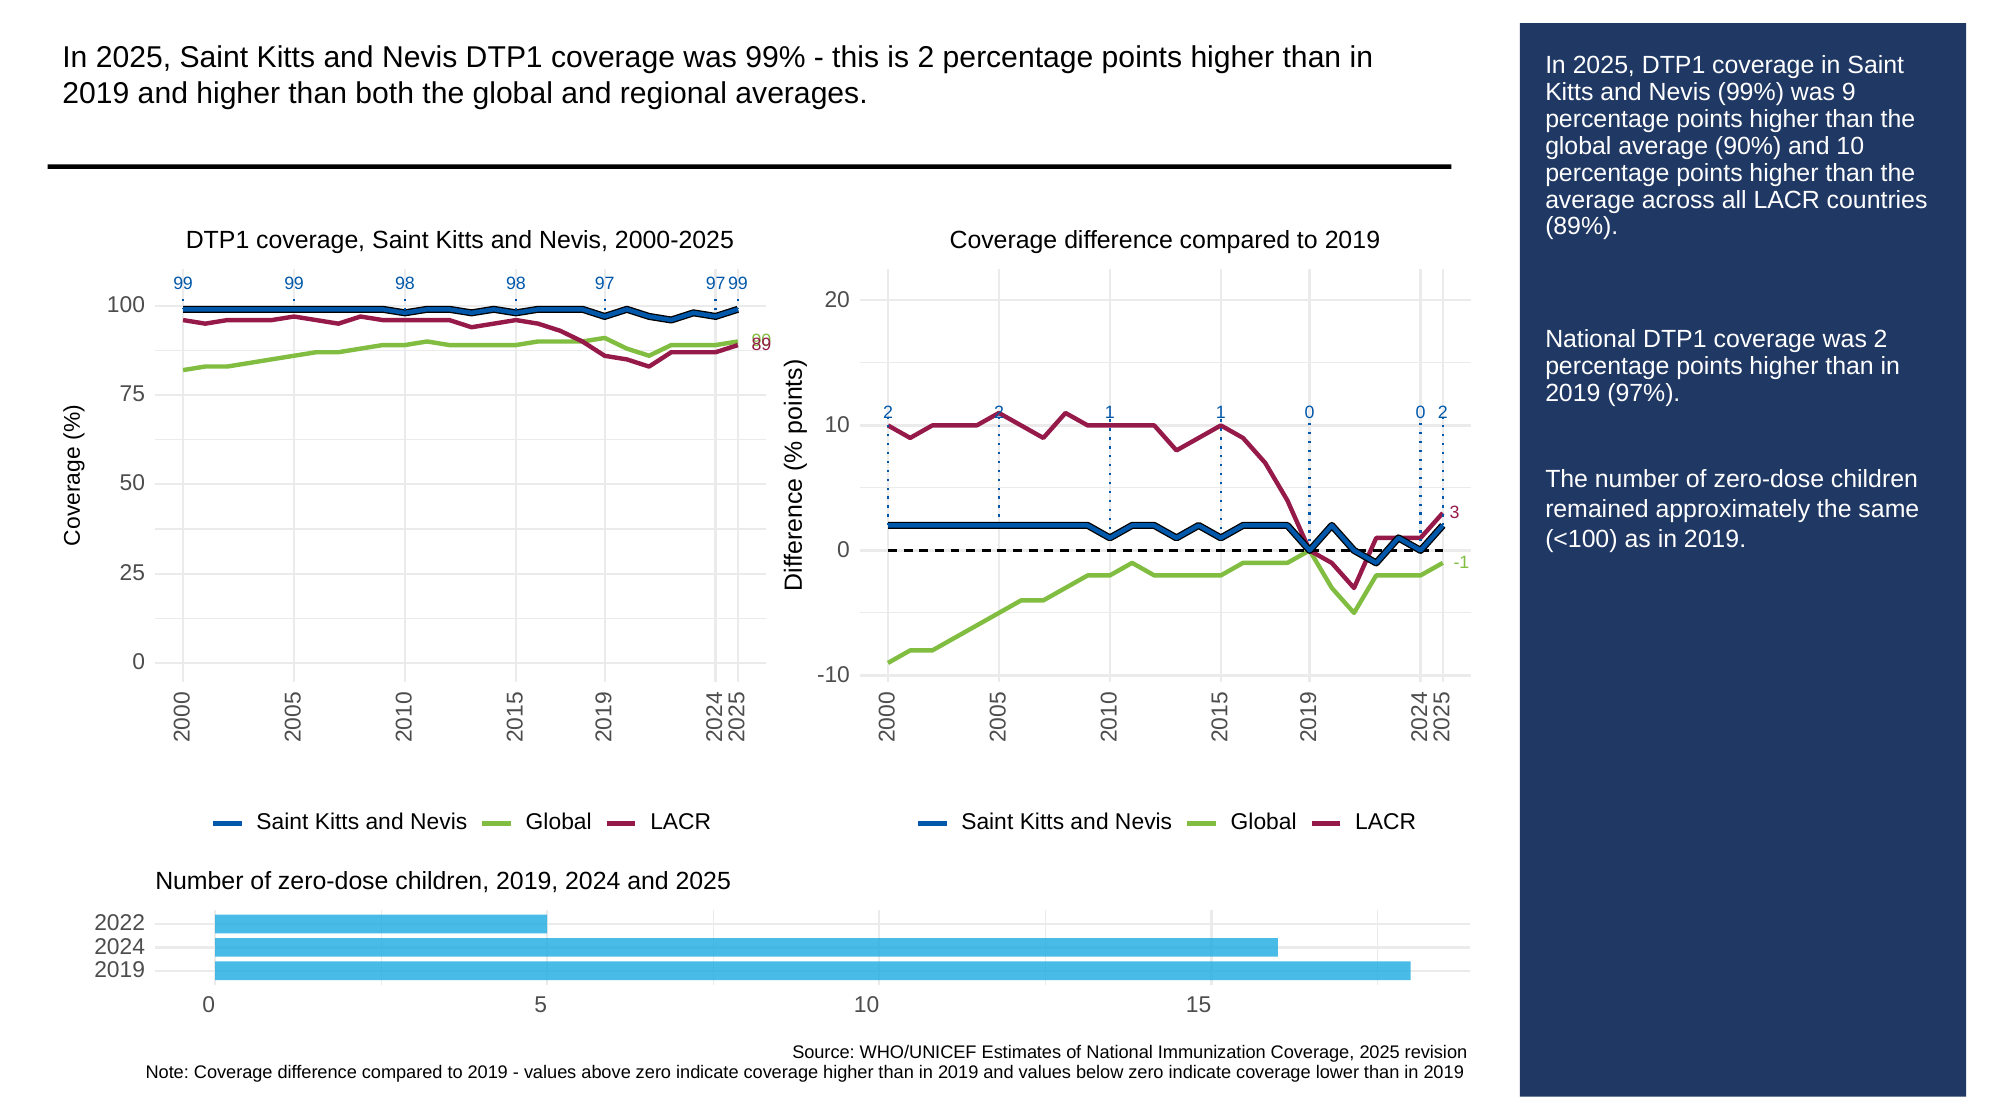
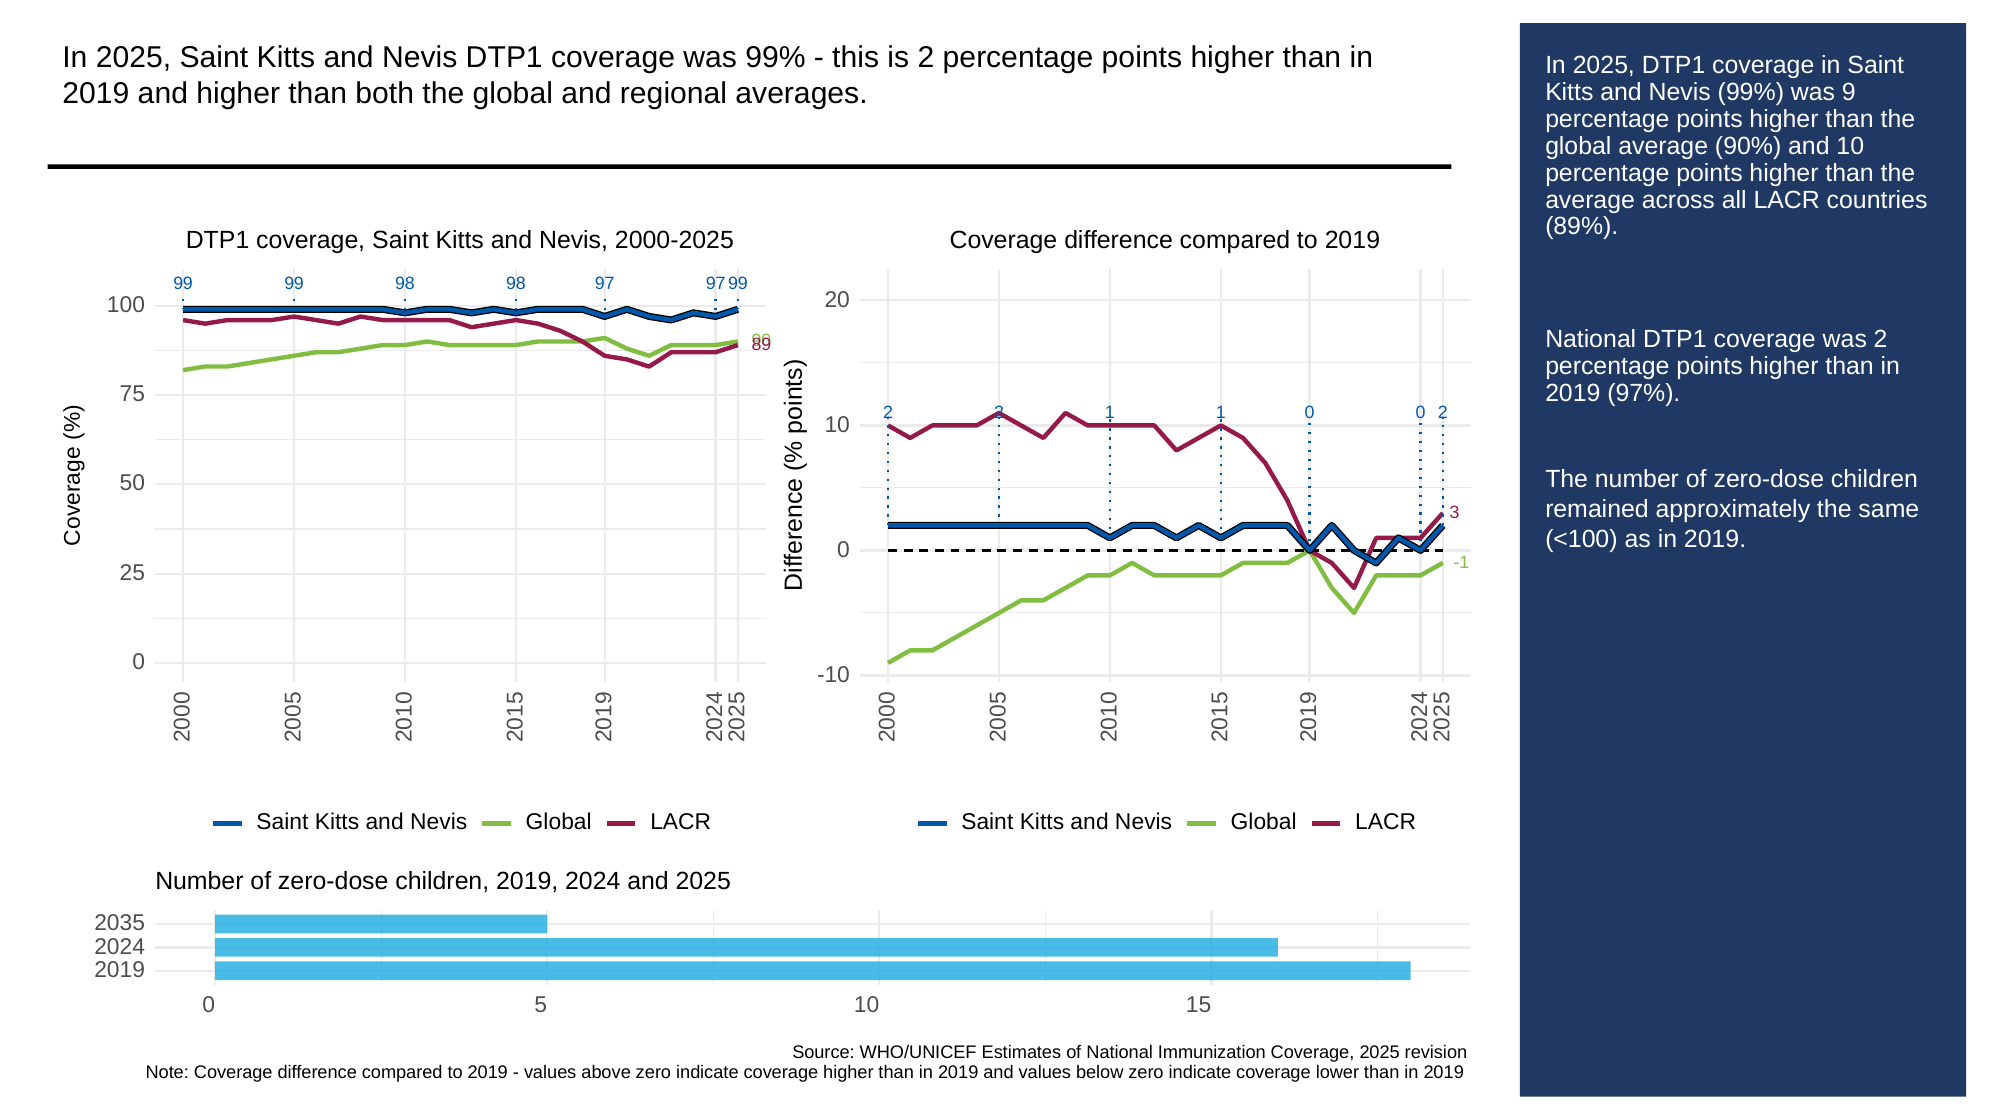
2022: 2022 -> 2035
